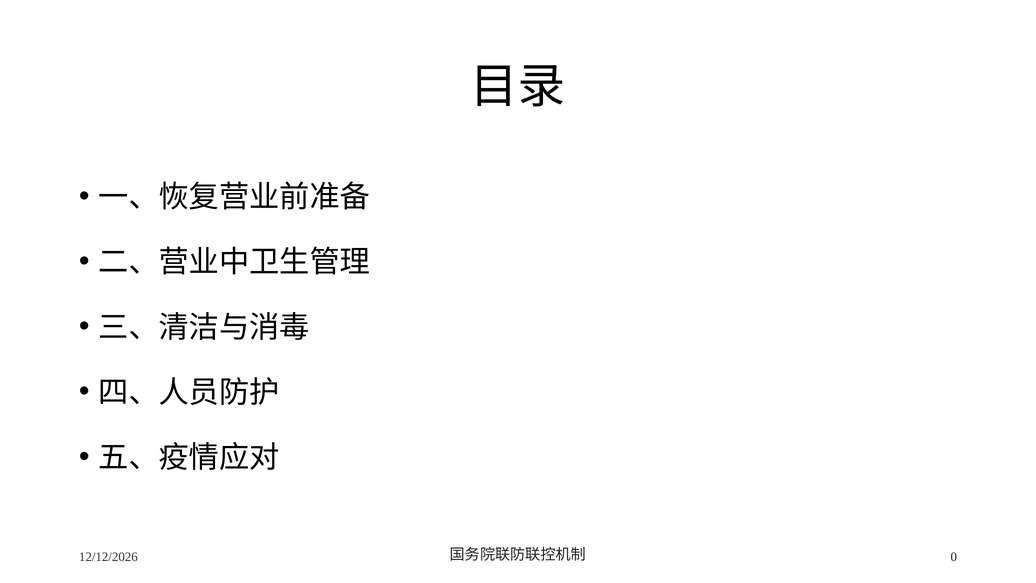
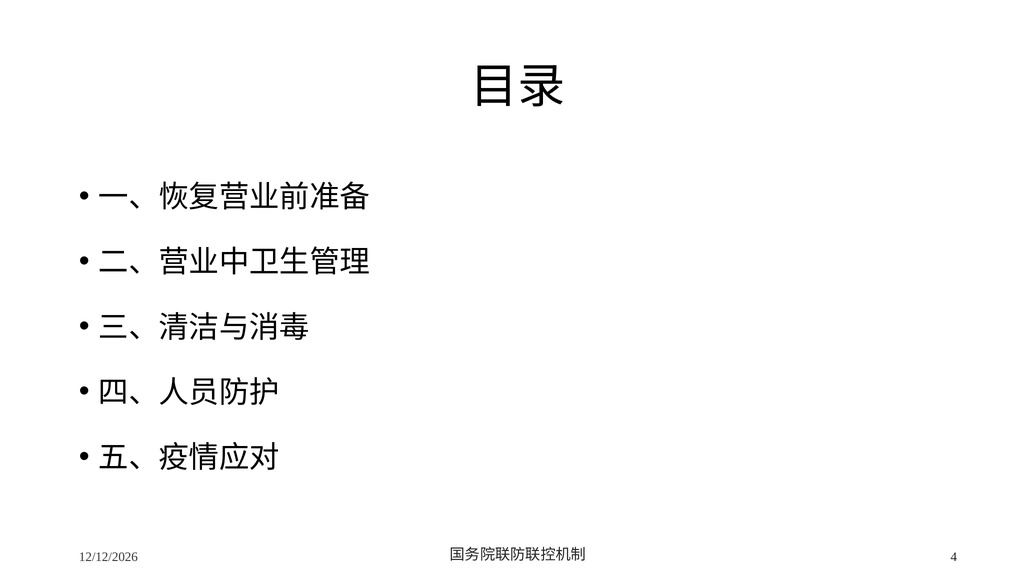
0: 0 -> 4
